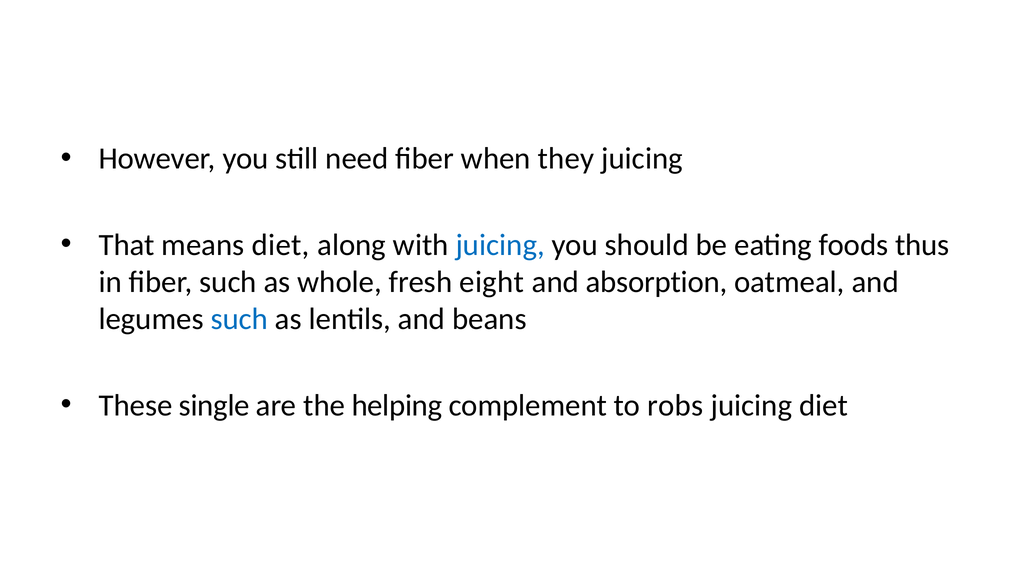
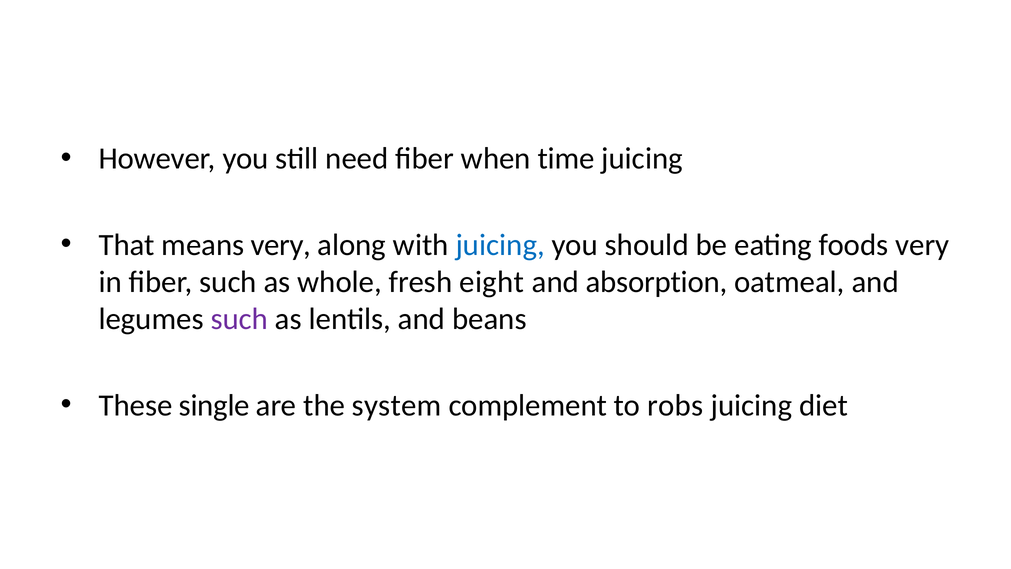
they: they -> time
means diet: diet -> very
foods thus: thus -> very
such at (239, 319) colour: blue -> purple
helping: helping -> system
